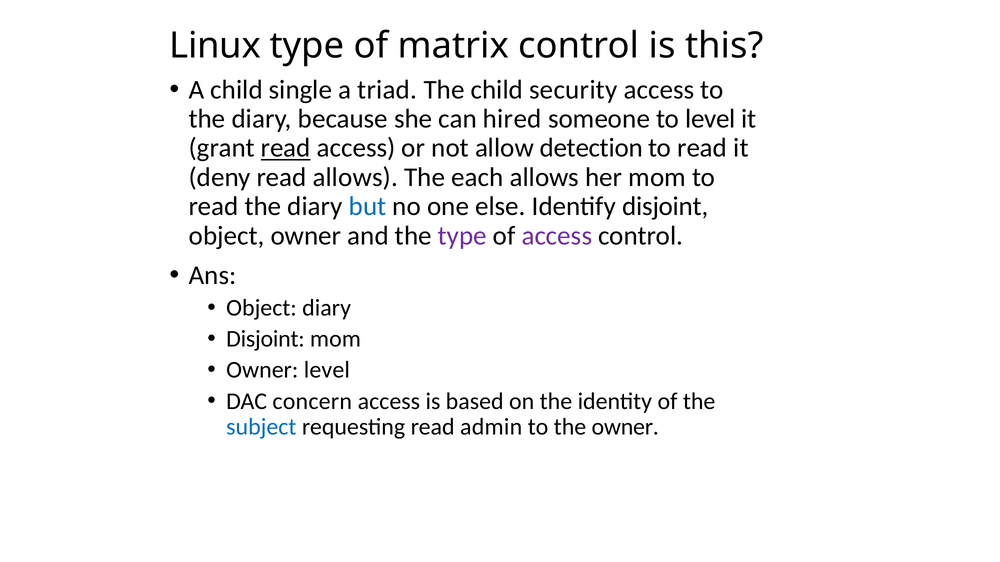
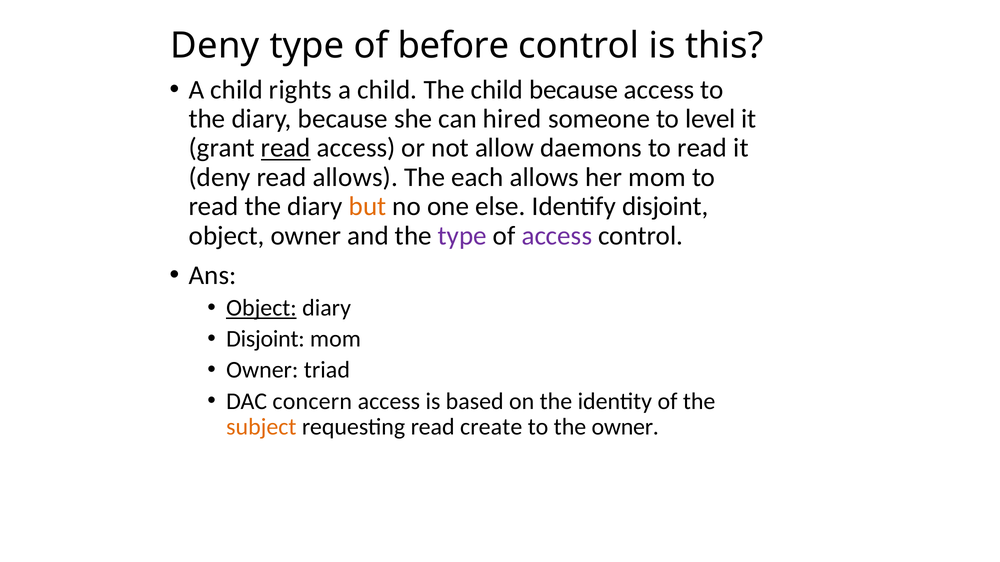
Linux at (215, 46): Linux -> Deny
matrix: matrix -> before
single: single -> rights
triad at (387, 90): triad -> child
child security: security -> because
detection: detection -> daemons
but colour: blue -> orange
Object at (261, 308) underline: none -> present
Owner level: level -> triad
subject colour: blue -> orange
admin: admin -> create
